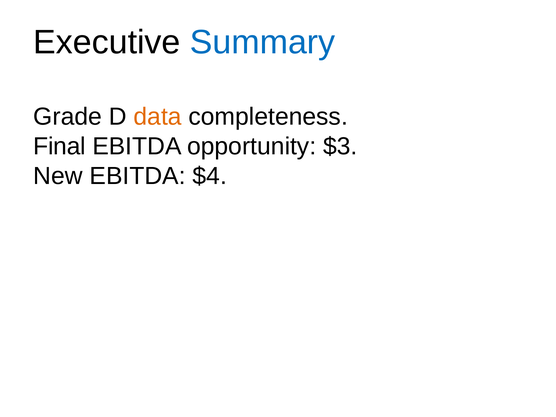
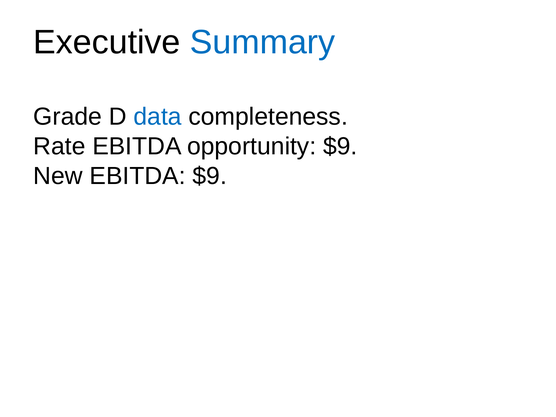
data colour: orange -> blue
Final: Final -> Rate
opportunity $3: $3 -> $9
EBITDA $4: $4 -> $9
